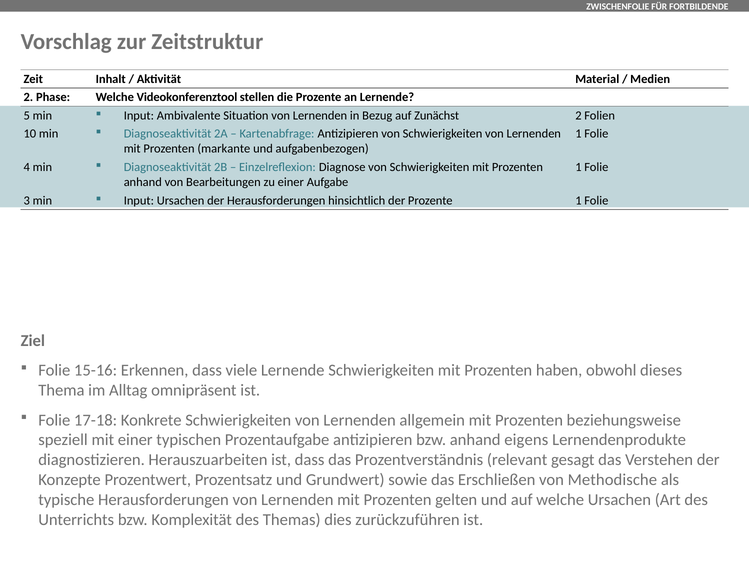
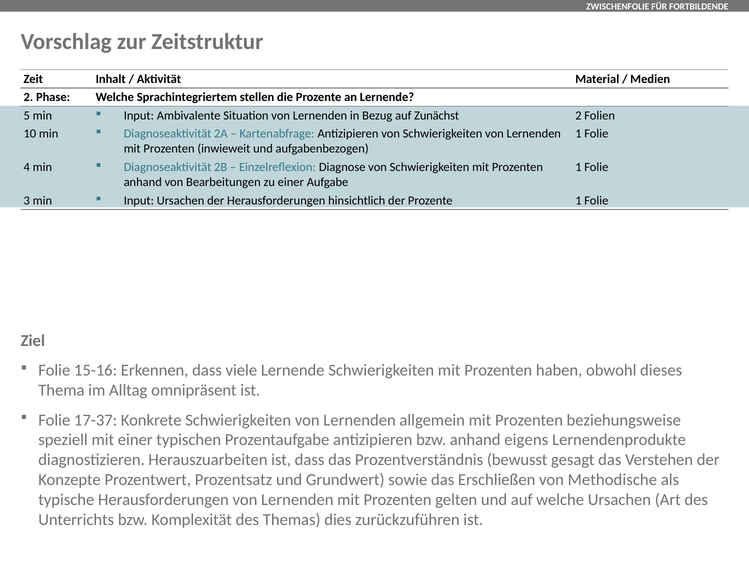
Videokonferenztool: Videokonferenztool -> Sprachintegriertem
markante: markante -> inwieweit
17-18: 17-18 -> 17-37
relevant: relevant -> bewusst
